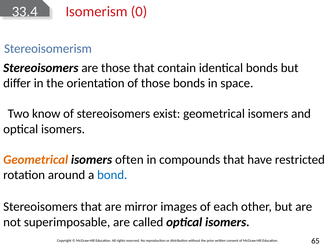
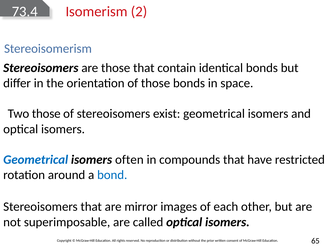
33.4: 33.4 -> 73.4
0: 0 -> 2
Two know: know -> those
Geometrical at (36, 160) colour: orange -> blue
